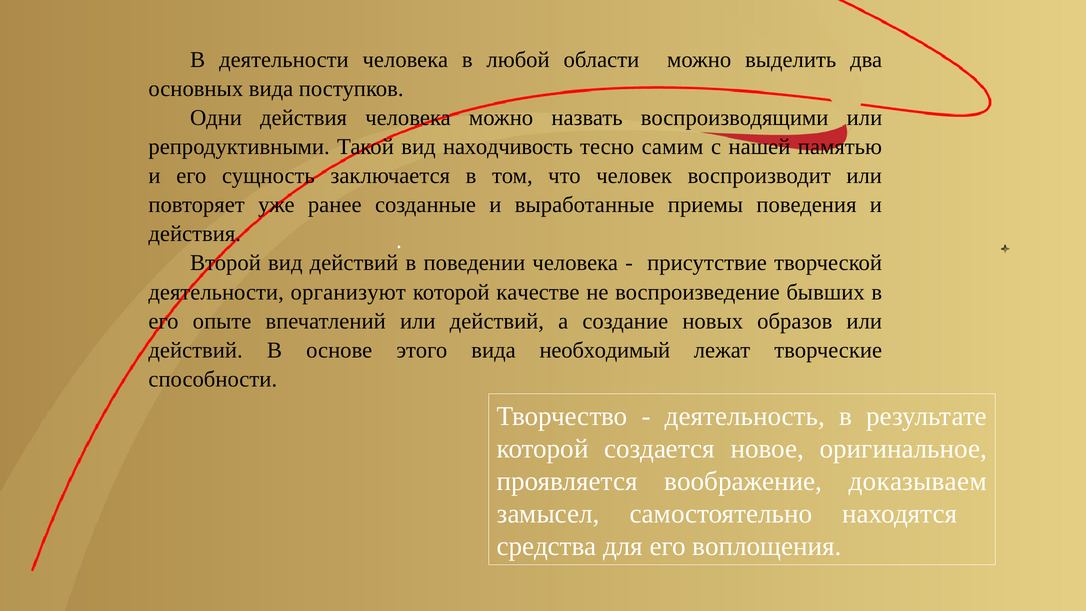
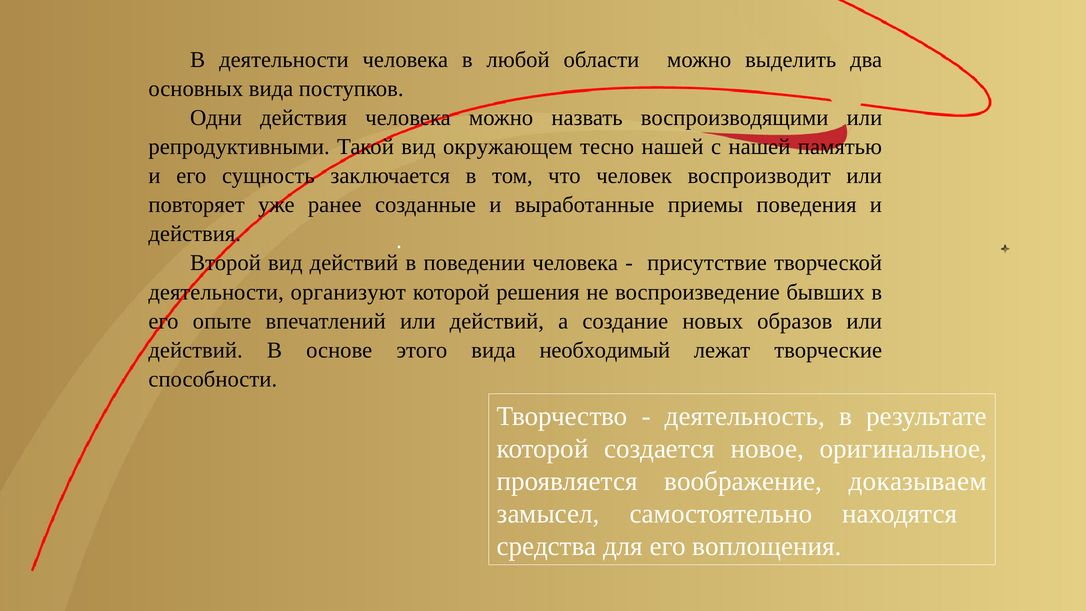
находчивость: находчивость -> окружающем
тесно самим: самим -> нашей
качестве: качестве -> решения
